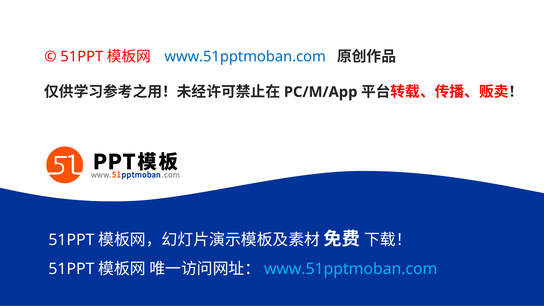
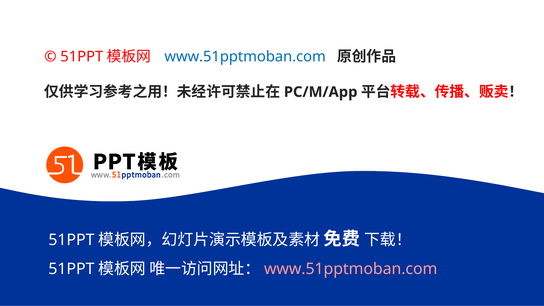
www.51pptmoban.com at (351, 269) colour: light blue -> pink
